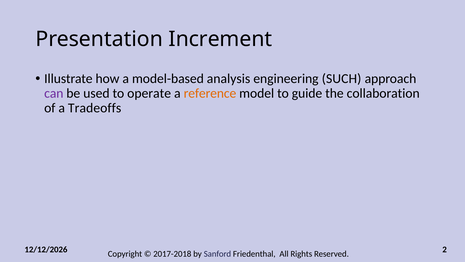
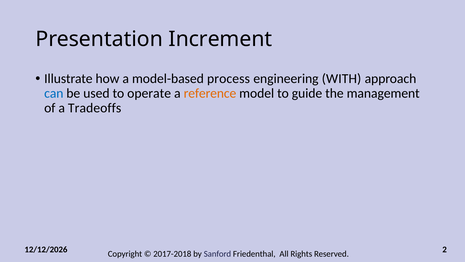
analysis: analysis -> process
SUCH: SUCH -> WITH
can colour: purple -> blue
collaboration: collaboration -> management
